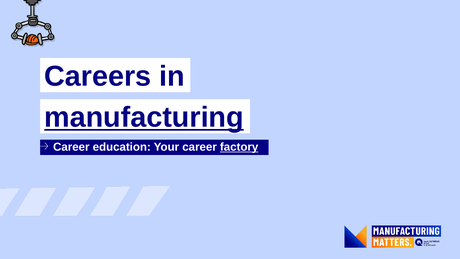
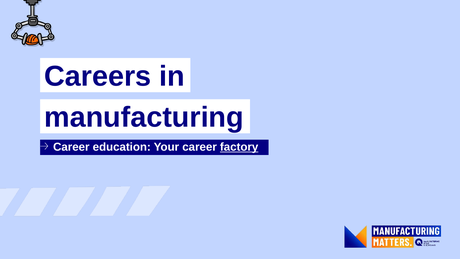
manufacturing at (144, 117) underline: present -> none
